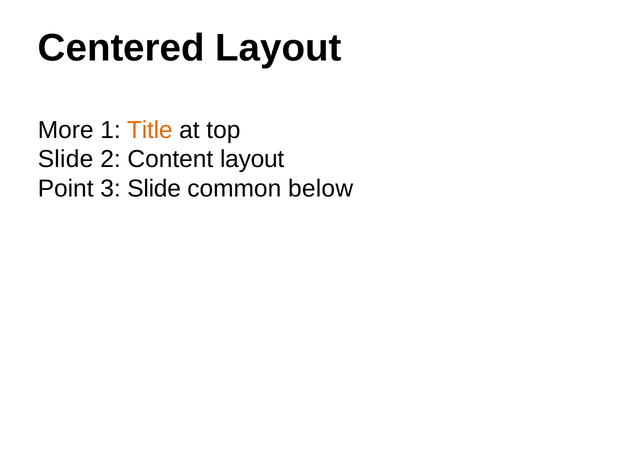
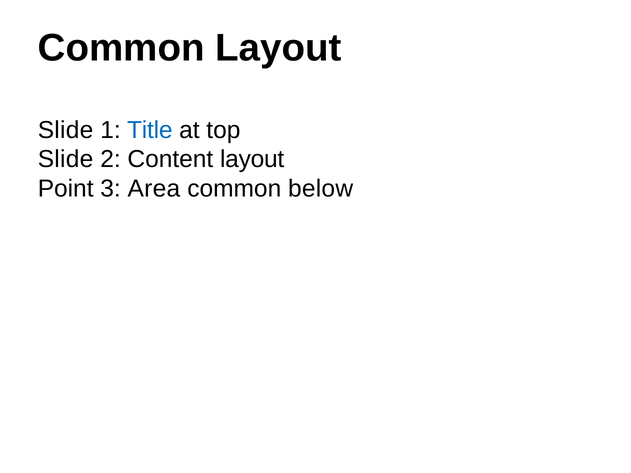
Centered at (121, 48): Centered -> Common
More at (66, 130): More -> Slide
Title colour: orange -> blue
3 Slide: Slide -> Area
